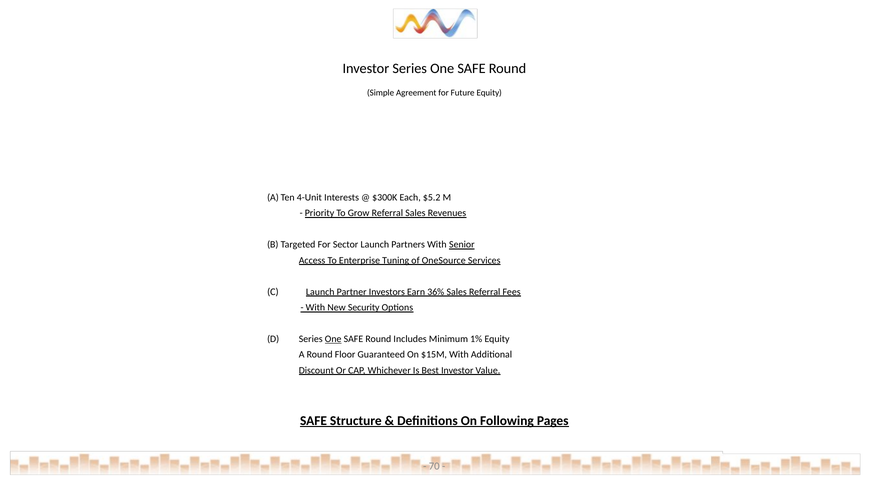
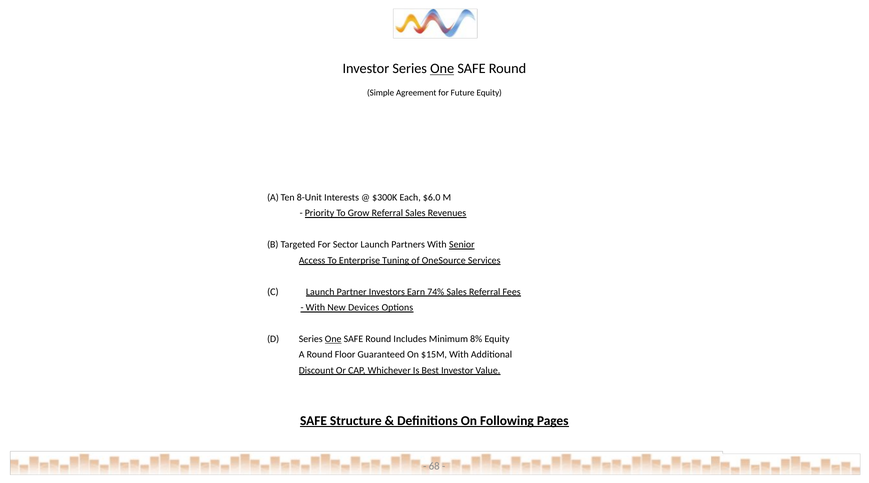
One at (442, 69) underline: none -> present
4-Unit: 4-Unit -> 8-Unit
$5.2: $5.2 -> $6.0
36%: 36% -> 74%
Security: Security -> Devices
1%: 1% -> 8%
70: 70 -> 68
